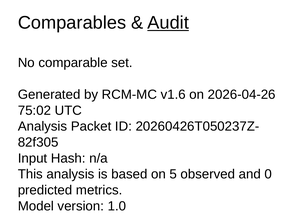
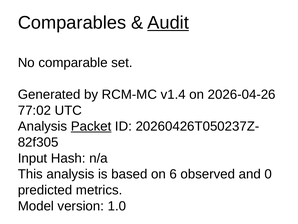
v1.6: v1.6 -> v1.4
75:02: 75:02 -> 77:02
Packet underline: none -> present
5: 5 -> 6
